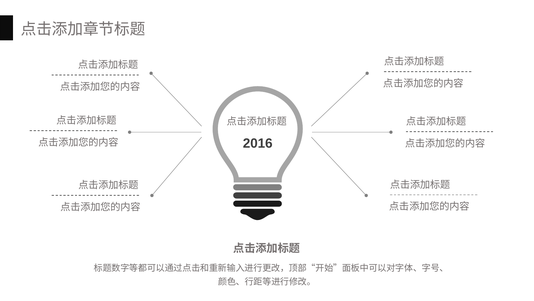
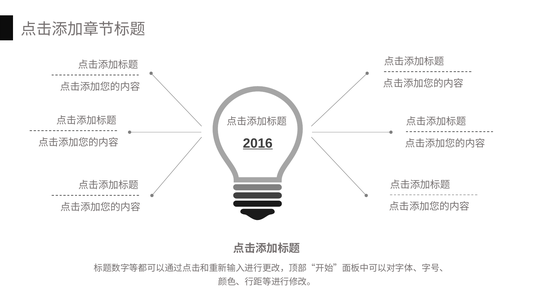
2016 underline: none -> present
